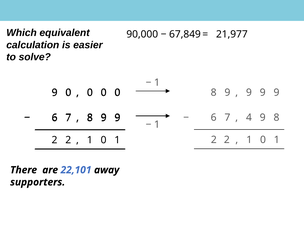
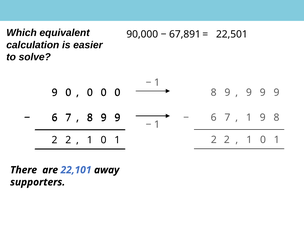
67,849: 67,849 -> 67,891
21,977: 21,977 -> 22,501
4 at (249, 118): 4 -> 1
